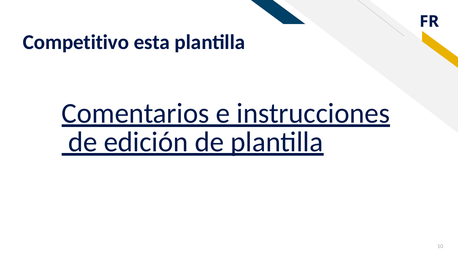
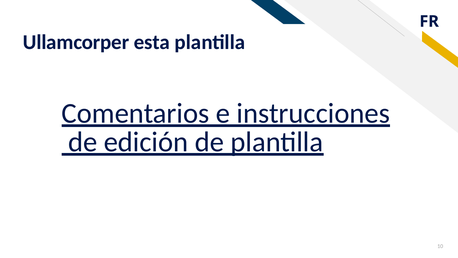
Competitivo: Competitivo -> Ullamcorper
